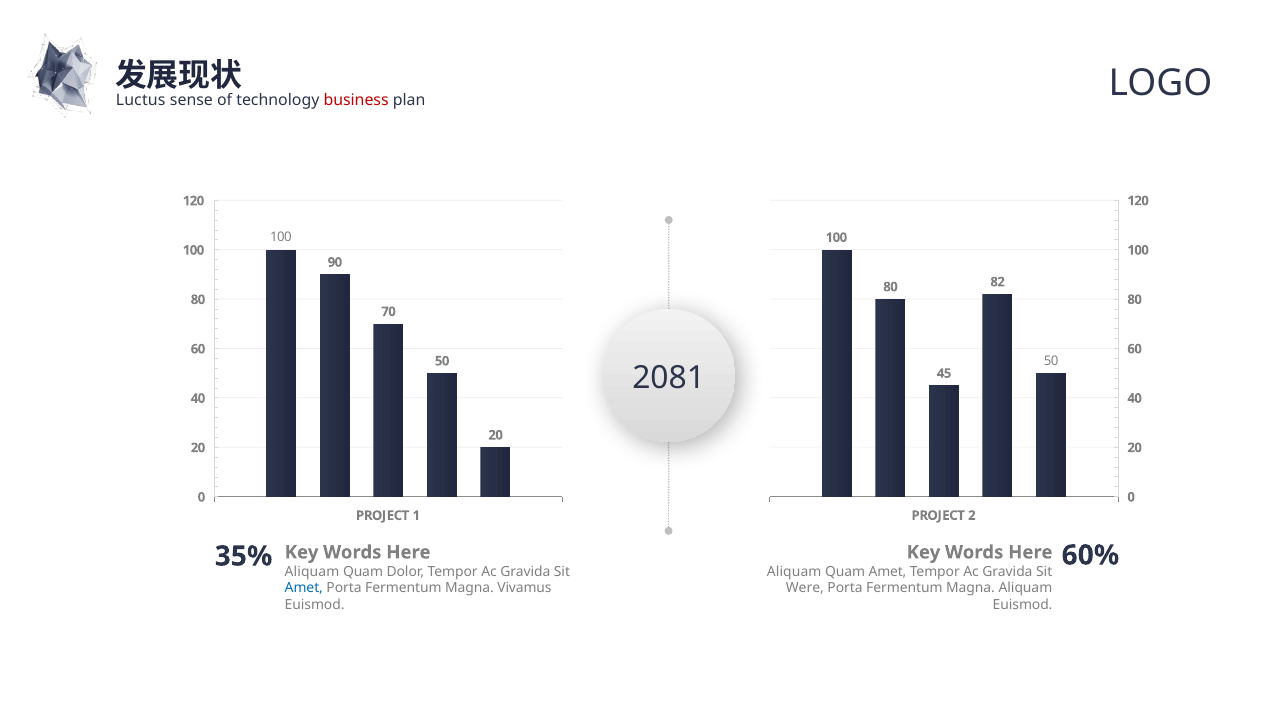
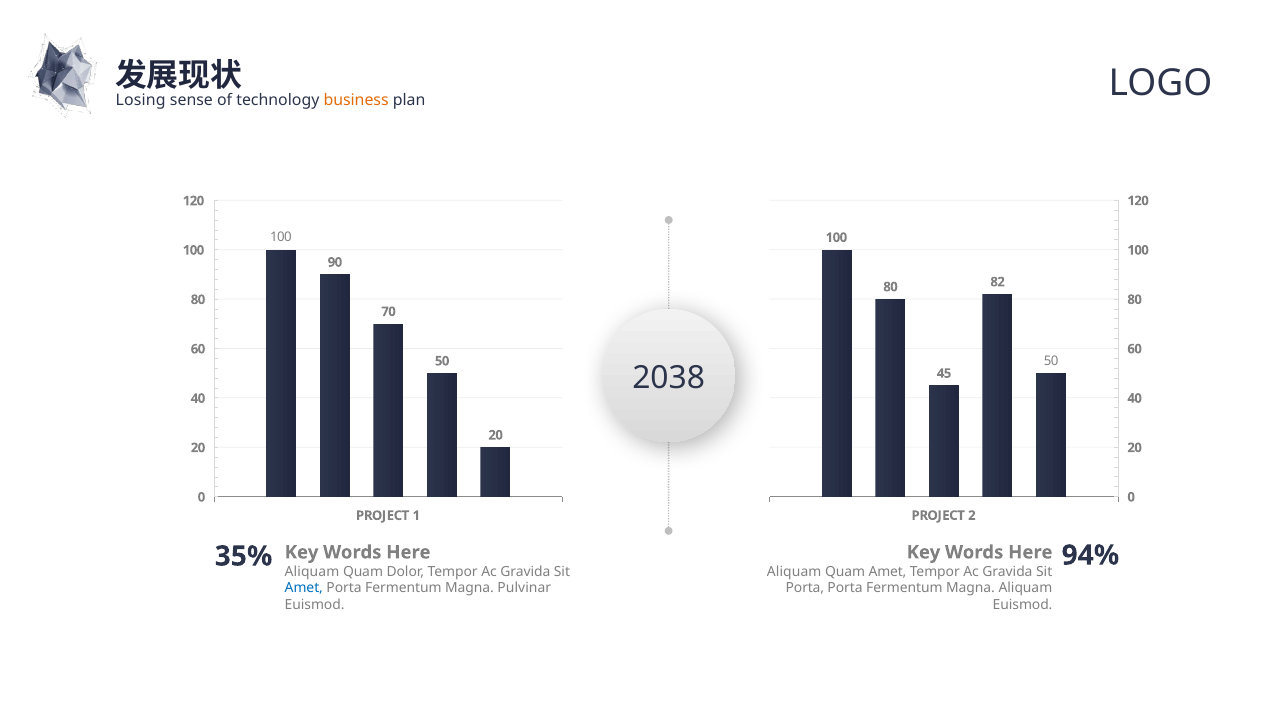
Luctus: Luctus -> Losing
business colour: red -> orange
2081: 2081 -> 2038
60%: 60% -> 94%
Vivamus: Vivamus -> Pulvinar
Were at (805, 588): Were -> Porta
